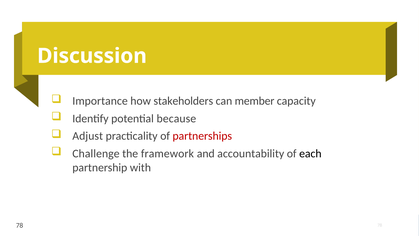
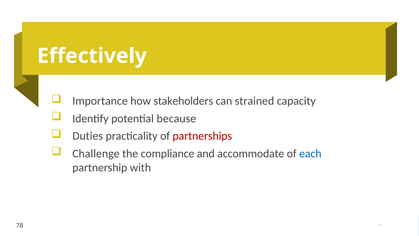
Discussion: Discussion -> Effectively
member: member -> strained
Adjust: Adjust -> Duties
framework: framework -> compliance
accountability: accountability -> accommodate
each colour: black -> blue
